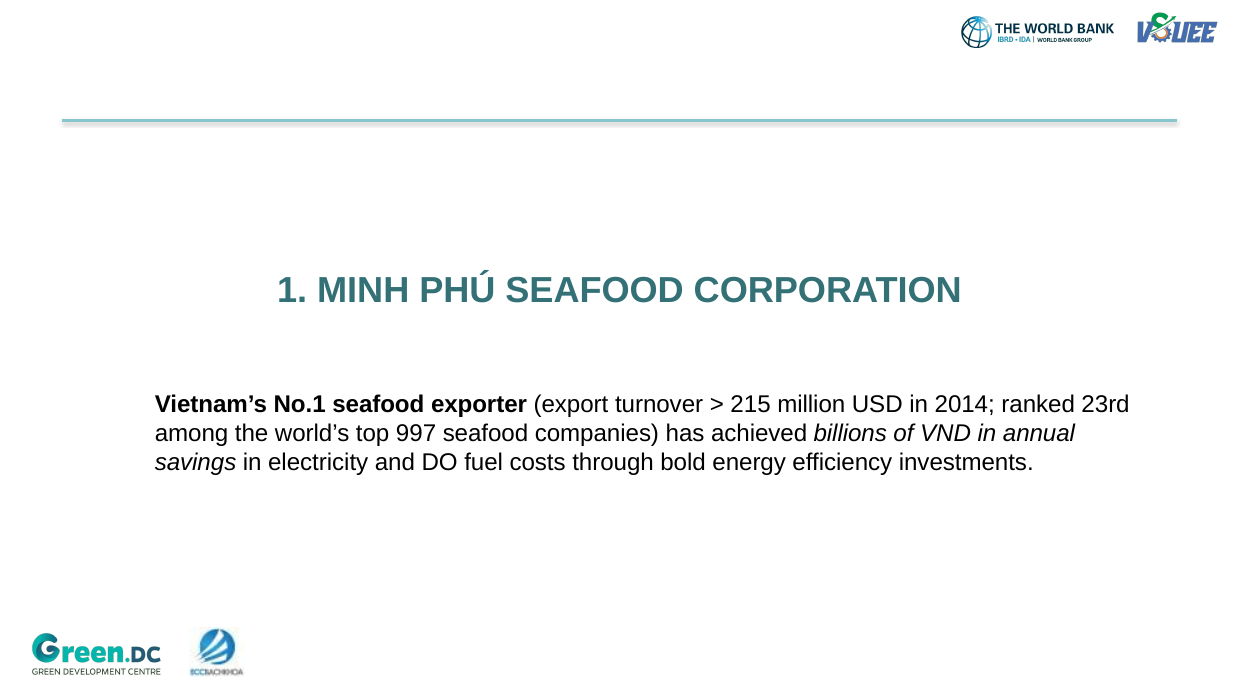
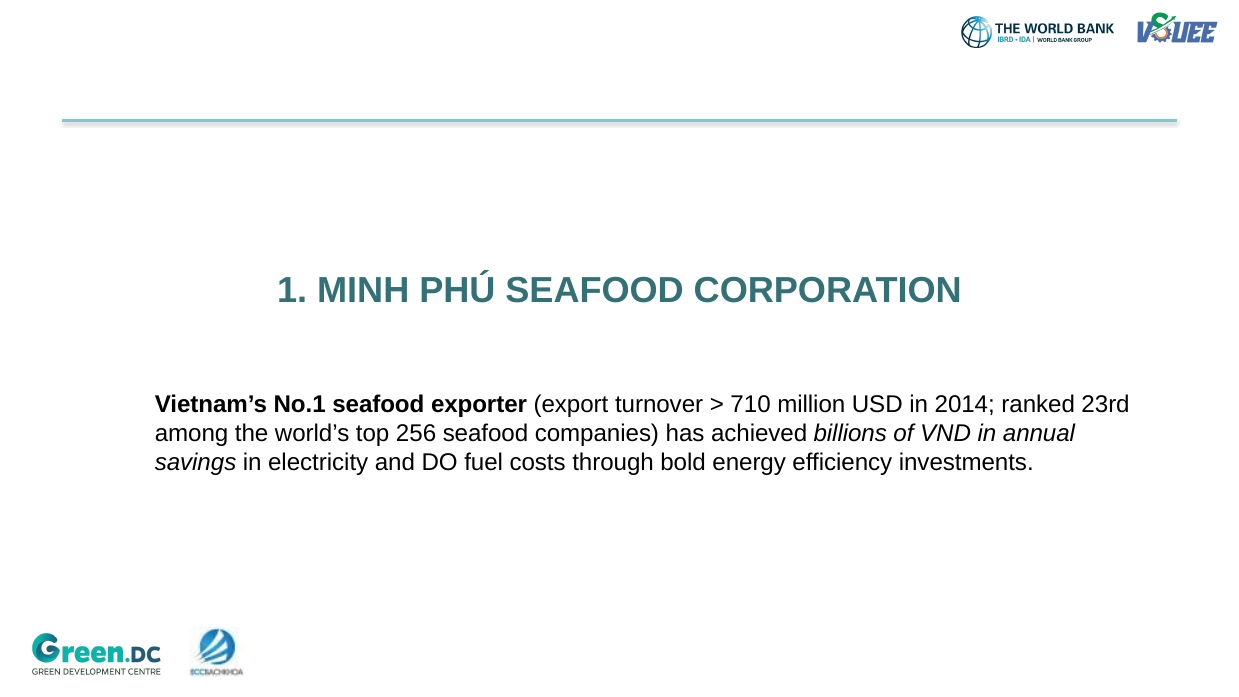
215: 215 -> 710
997: 997 -> 256
